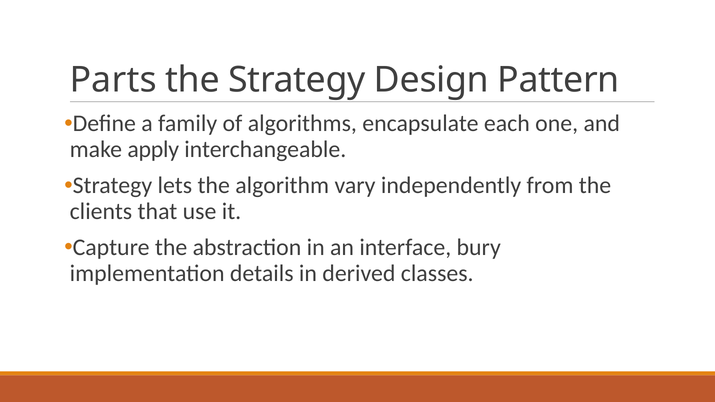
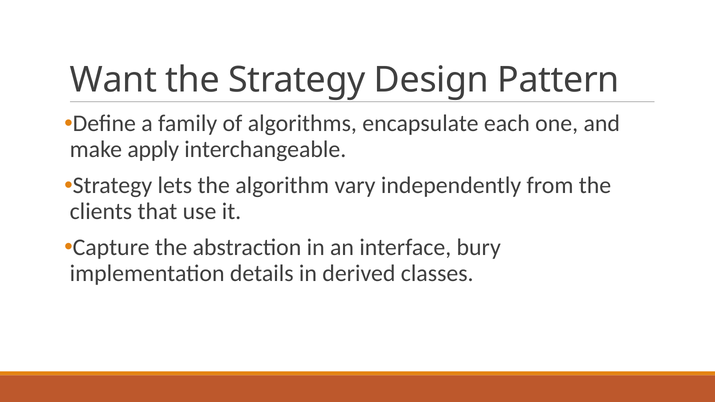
Parts: Parts -> Want
